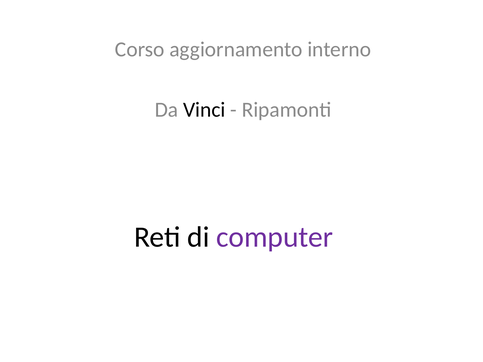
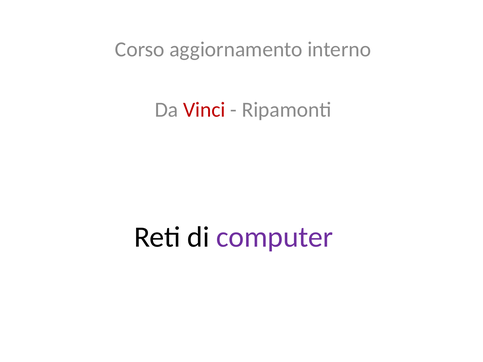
Vinci colour: black -> red
